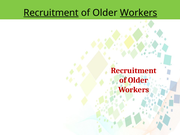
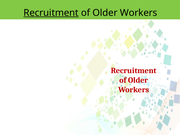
Workers at (139, 13) underline: present -> none
